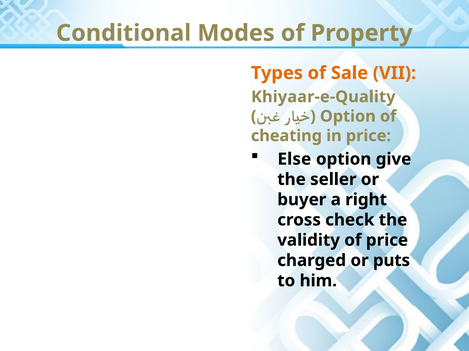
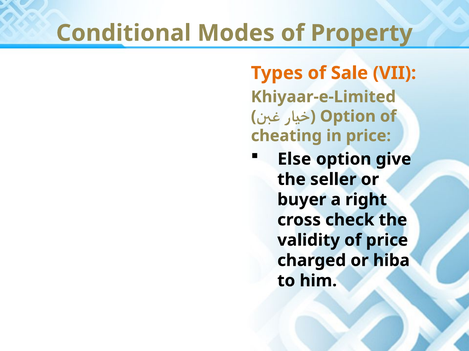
Khiyaar-e-Quality: Khiyaar-e-Quality -> Khiyaar-e-Limited
puts: puts -> hiba
